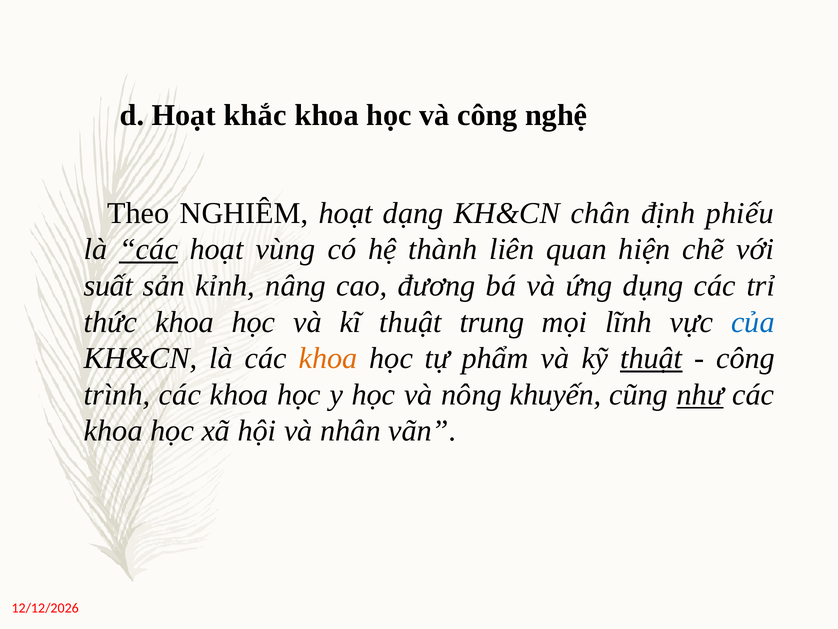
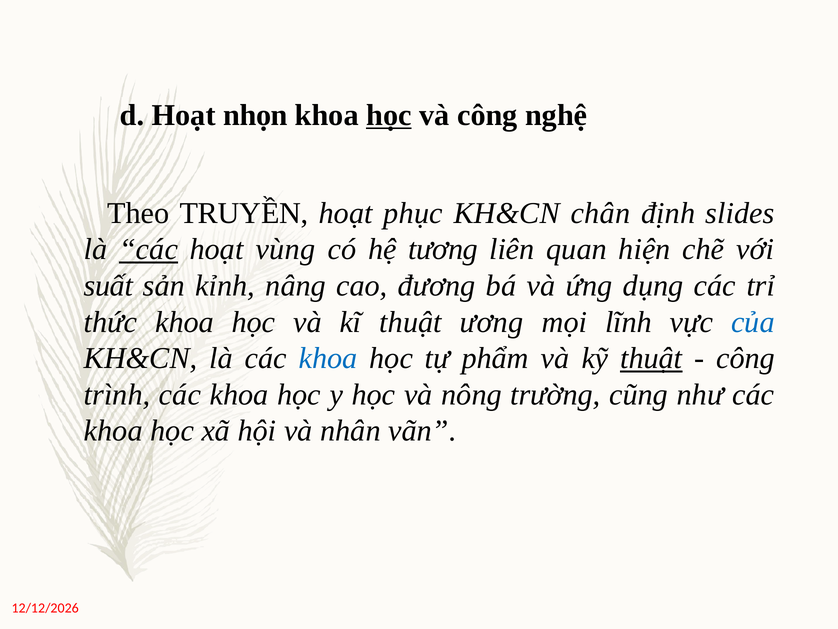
khắc: khắc -> nhọn
học at (389, 115) underline: none -> present
NGHIÊM: NGHIÊM -> TRUYỀN
dạng: dạng -> phục
phiếu: phiếu -> slides
thành: thành -> tương
trung: trung -> ương
khoa at (328, 358) colour: orange -> blue
khuyến: khuyến -> trường
như underline: present -> none
